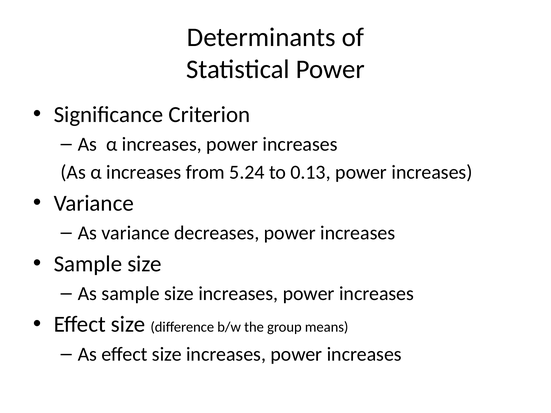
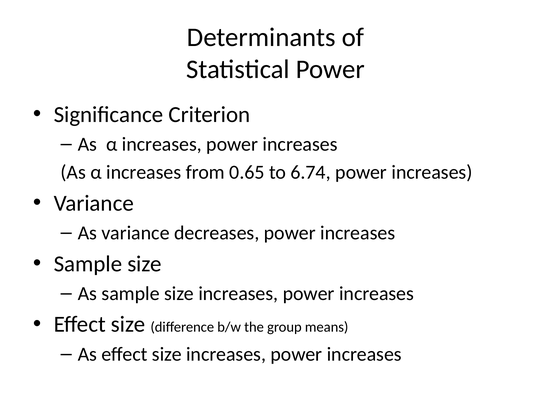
5.24: 5.24 -> 0.65
0.13: 0.13 -> 6.74
